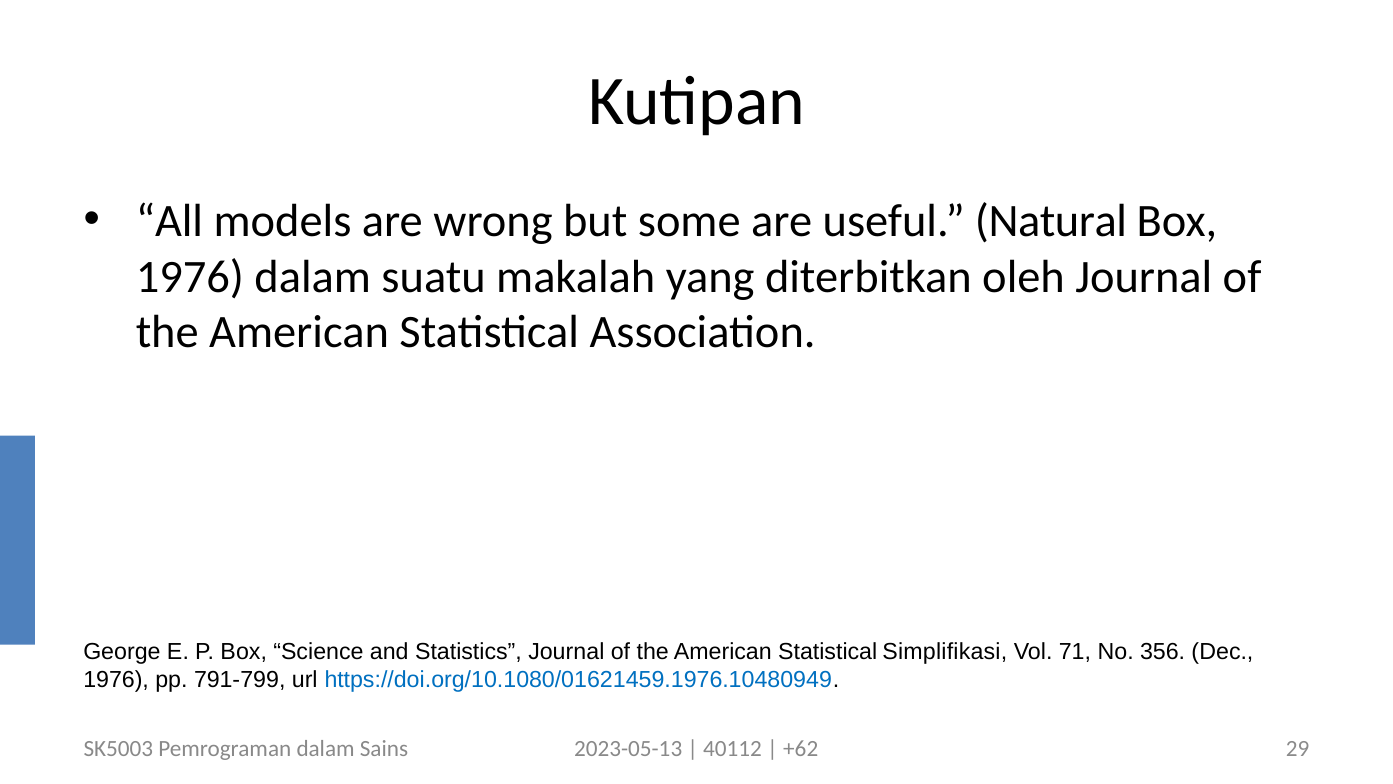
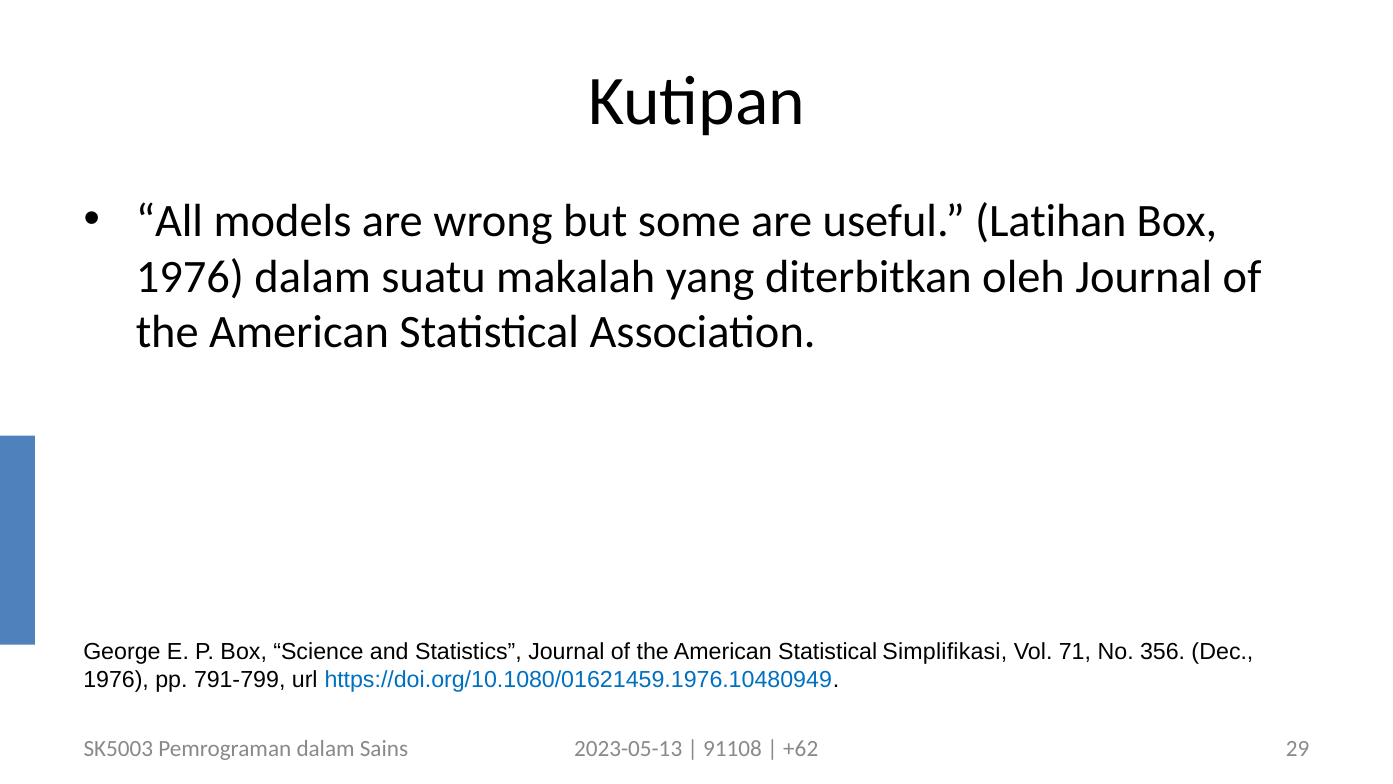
Natural: Natural -> Latihan
40112: 40112 -> 91108
